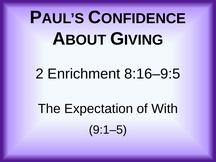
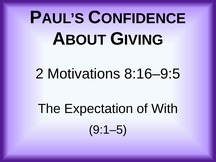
Enrichment: Enrichment -> Motivations
